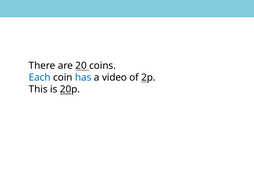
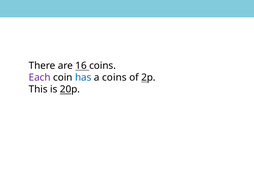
20: 20 -> 16
Each colour: blue -> purple
a video: video -> coins
